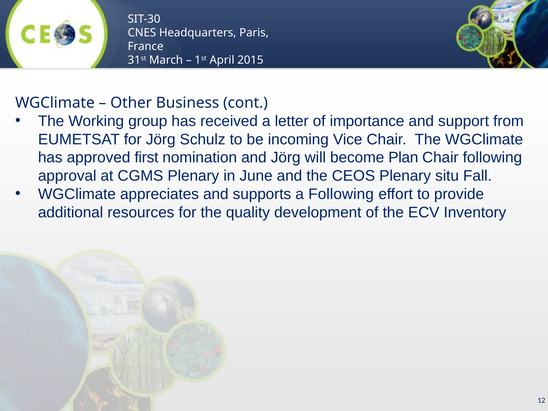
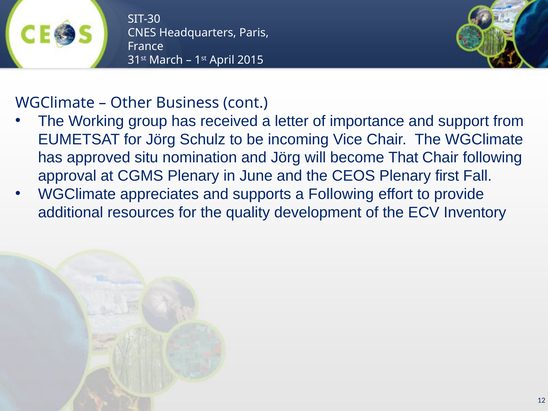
first: first -> situ
Plan: Plan -> That
situ: situ -> first
